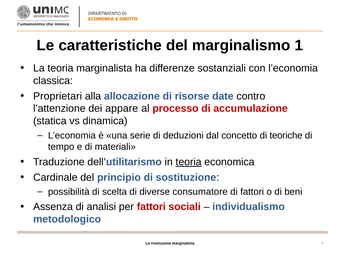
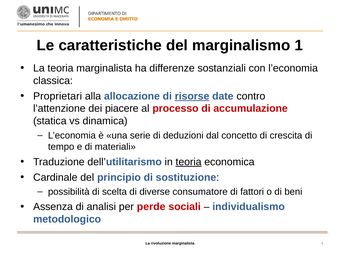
risorse underline: none -> present
appare: appare -> piacere
teoriche: teoriche -> crescita
per fattori: fattori -> perde
